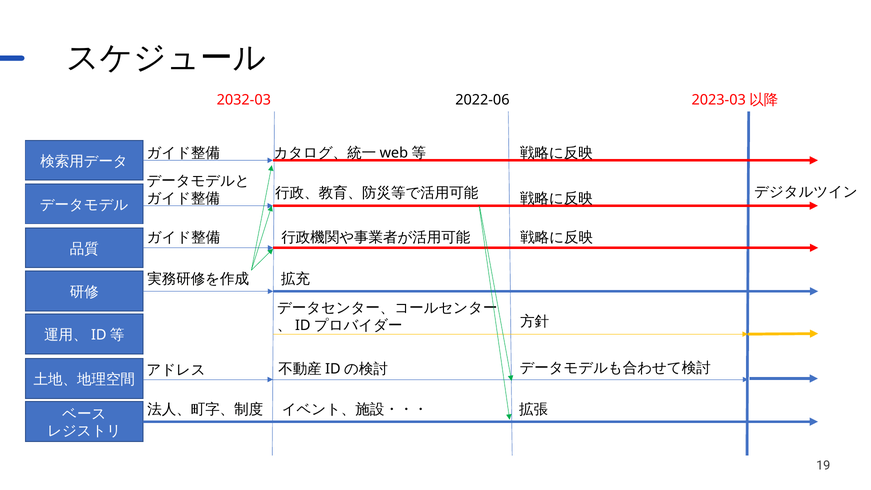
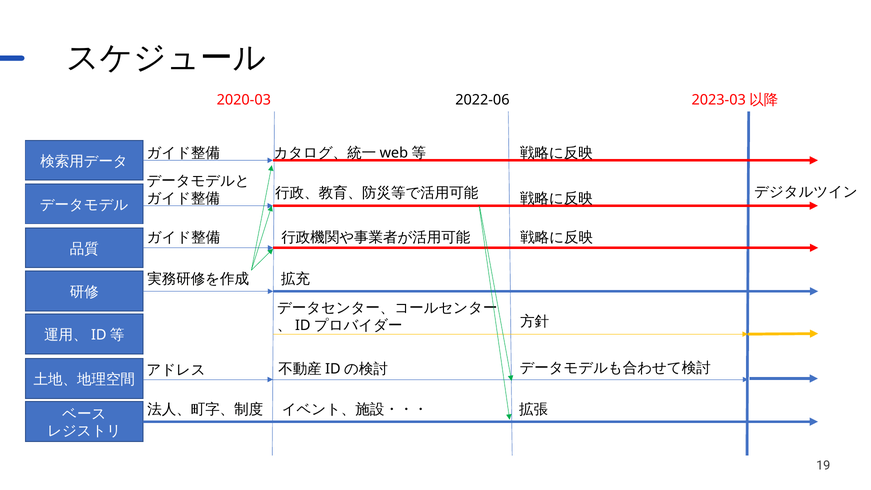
2032-03: 2032-03 -> 2020-03
